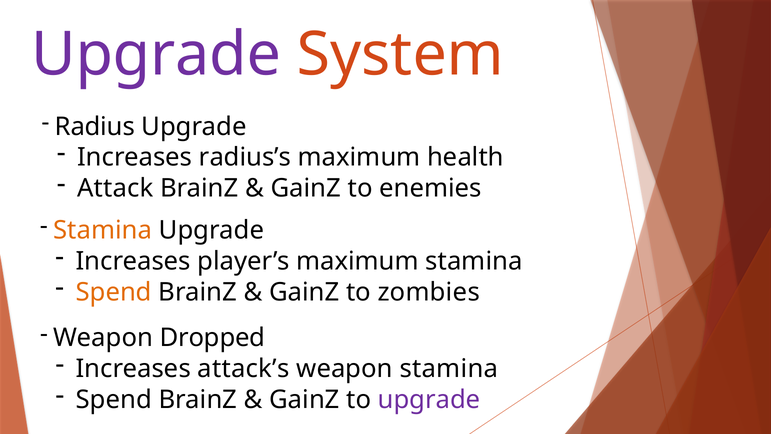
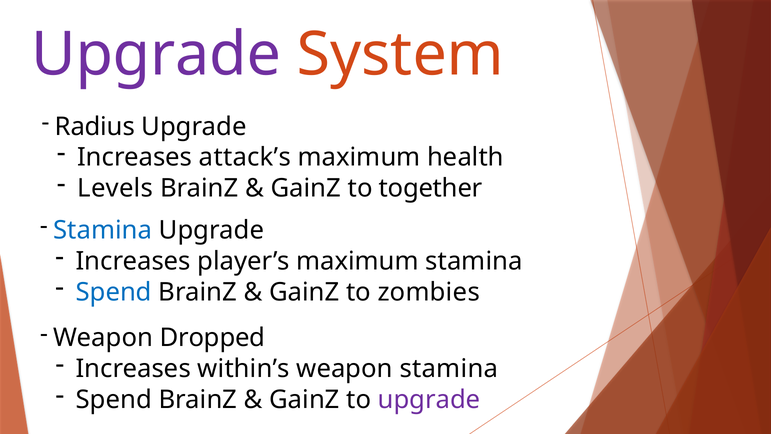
radius’s: radius’s -> attack’s
Attack: Attack -> Levels
enemies: enemies -> together
Stamina at (103, 230) colour: orange -> blue
Spend at (114, 292) colour: orange -> blue
attack’s: attack’s -> within’s
